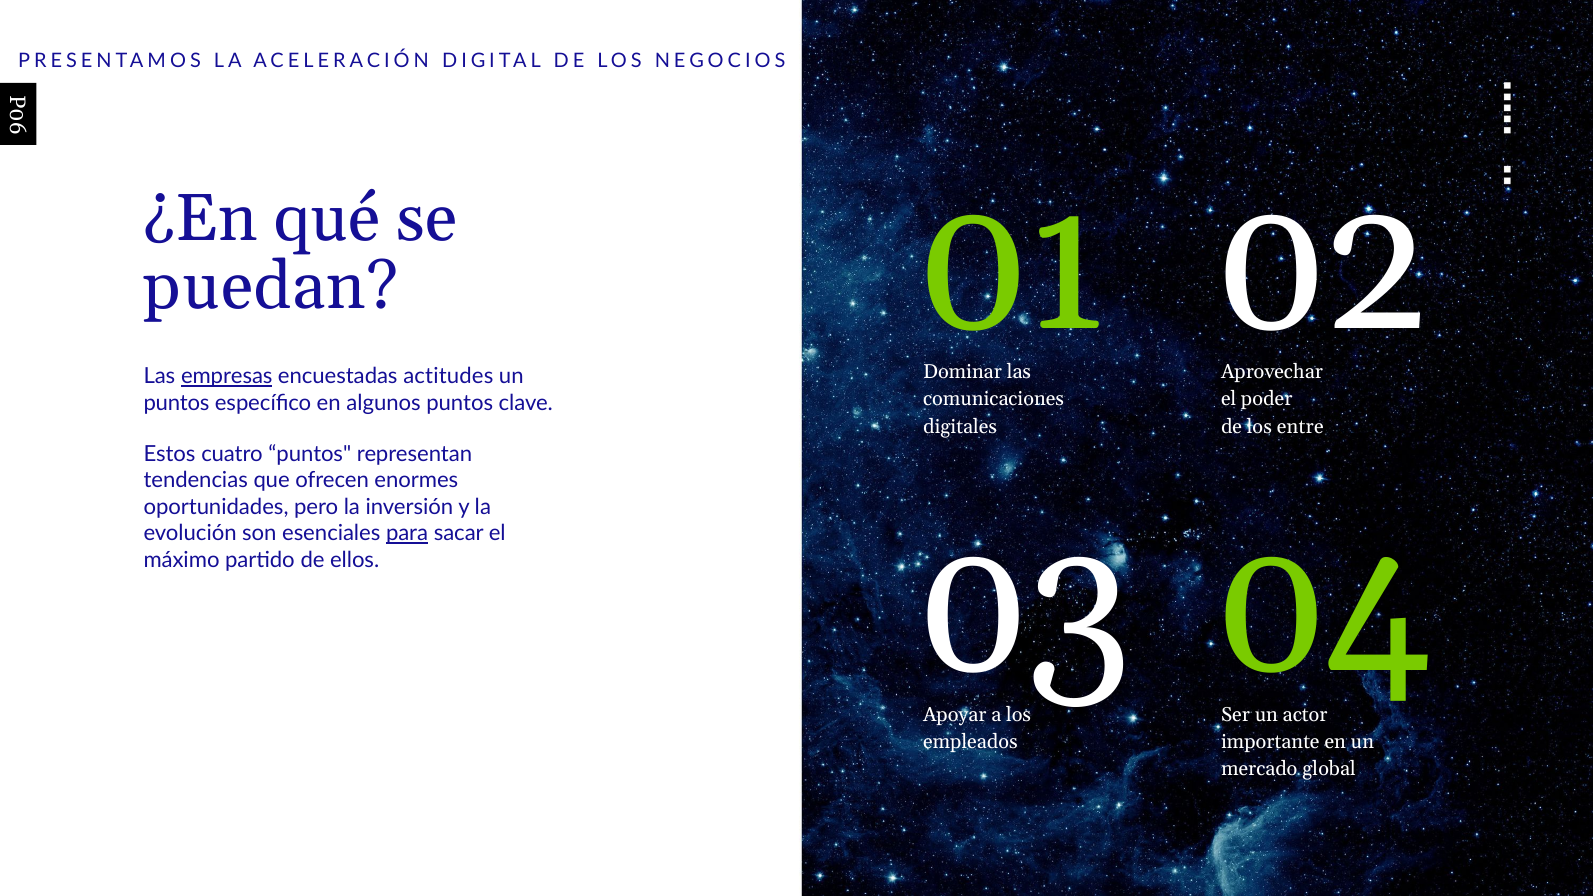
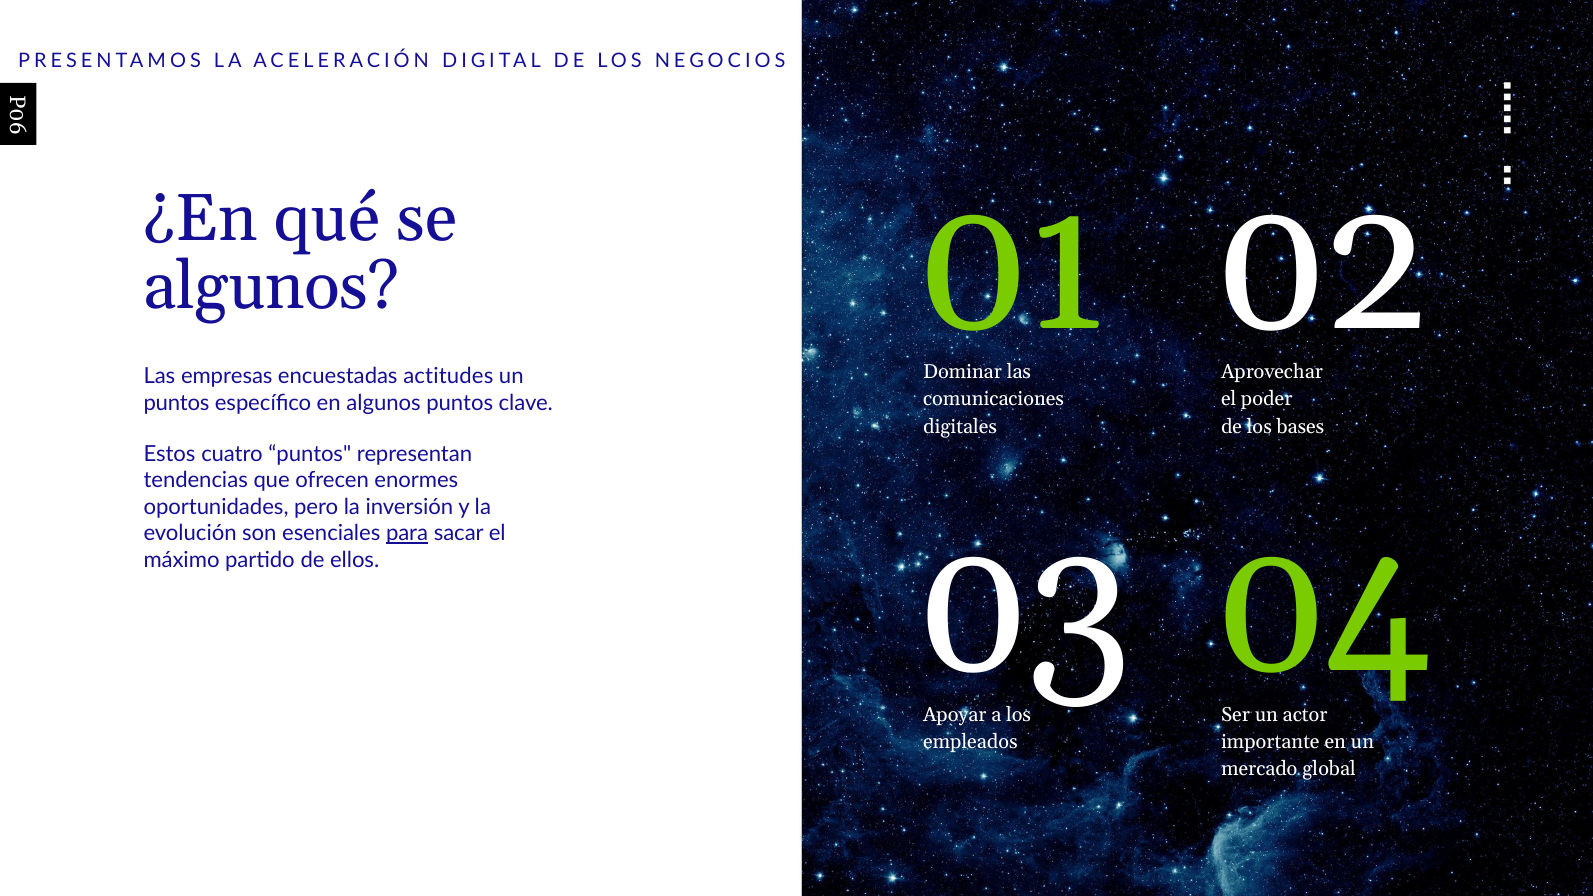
puedan at (271, 286): puedan -> algunos
empresas underline: present -> none
entre: entre -> bases
